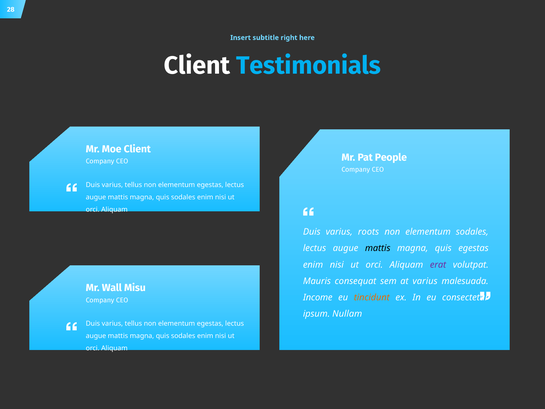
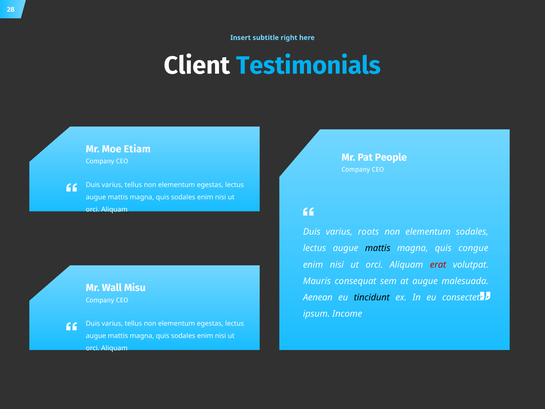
Moe Client: Client -> Etiam
quis egestas: egestas -> congue
erat colour: purple -> red
at varius: varius -> augue
Income: Income -> Aenean
tincidunt colour: orange -> black
Nullam: Nullam -> Income
